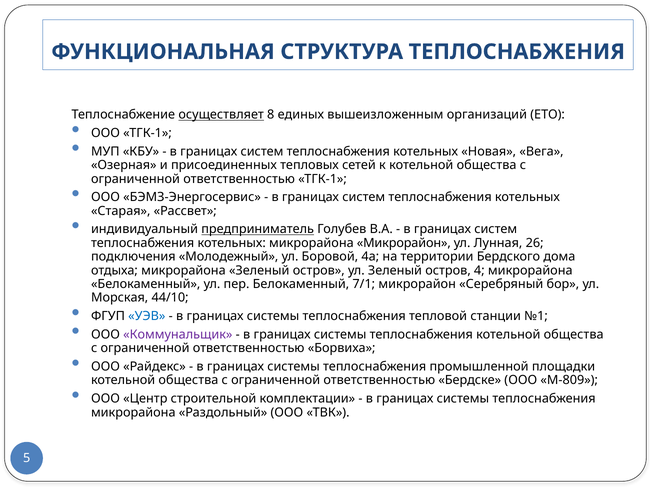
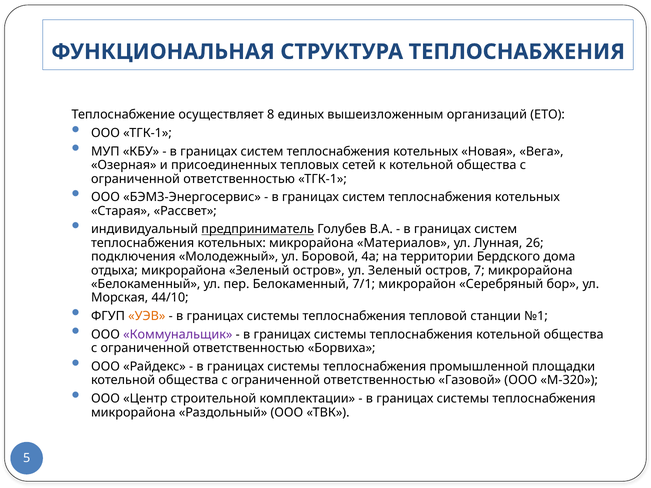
осуществляет underline: present -> none
микрорайона Микрорайон: Микрорайон -> Материалов
4: 4 -> 7
УЭВ colour: blue -> orange
Бердске: Бердске -> Газовой
М-809: М-809 -> М-320
